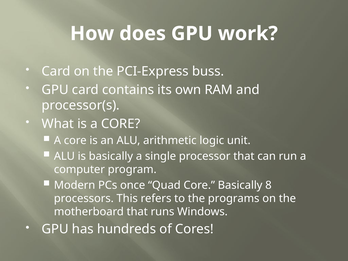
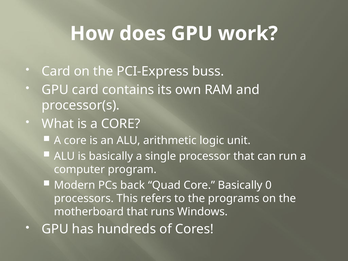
once: once -> back
8: 8 -> 0
